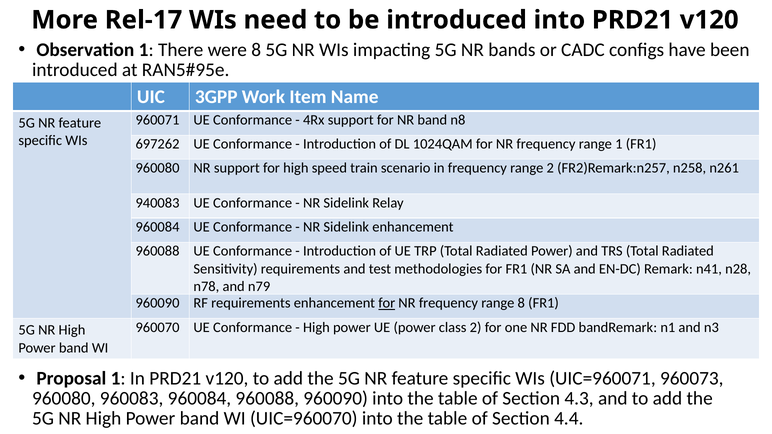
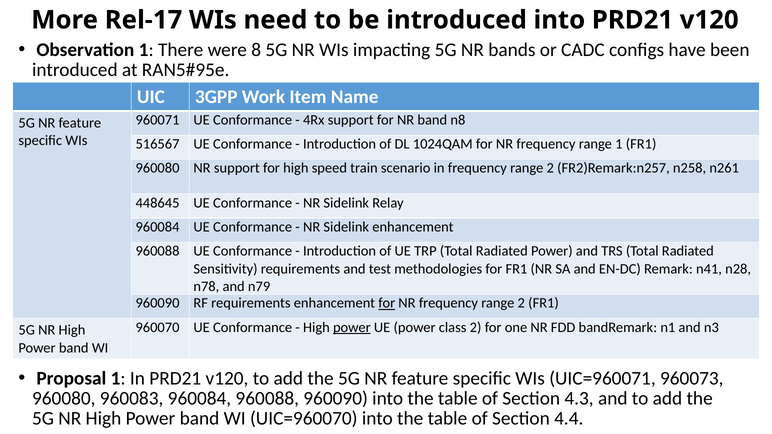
697262: 697262 -> 516567
940083: 940083 -> 448645
NR frequency range 8: 8 -> 2
power at (352, 328) underline: none -> present
